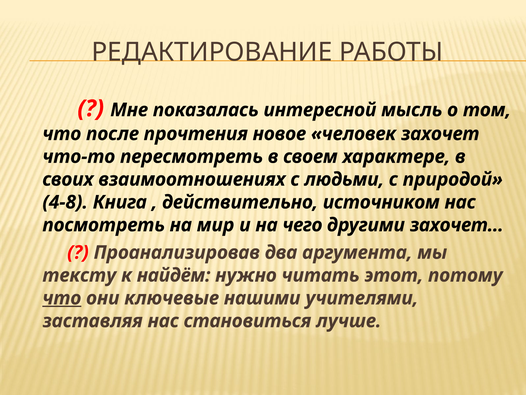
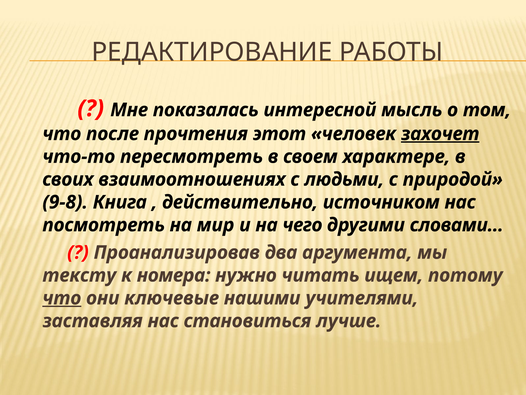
новое: новое -> этот
захочет underline: none -> present
4-8: 4-8 -> 9-8
захочет…: захочет… -> словами…
найдём: найдём -> номера
этот: этот -> ищем
